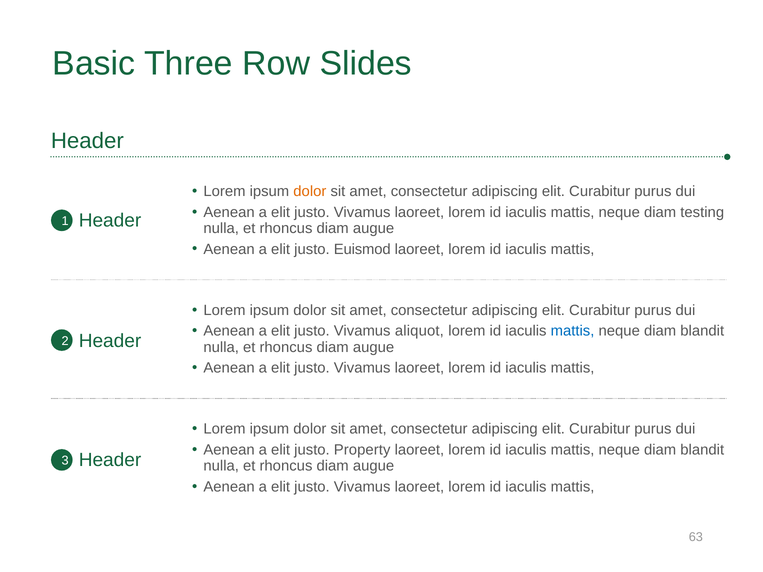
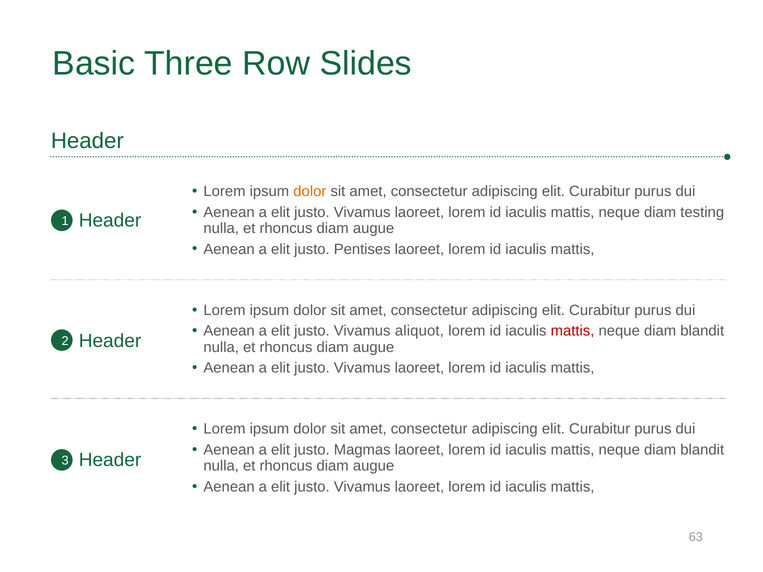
Euismod: Euismod -> Pentises
mattis at (573, 331) colour: blue -> red
Property: Property -> Magmas
